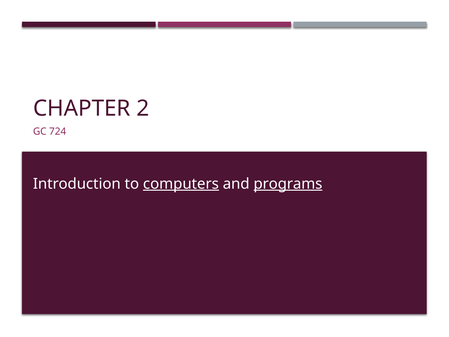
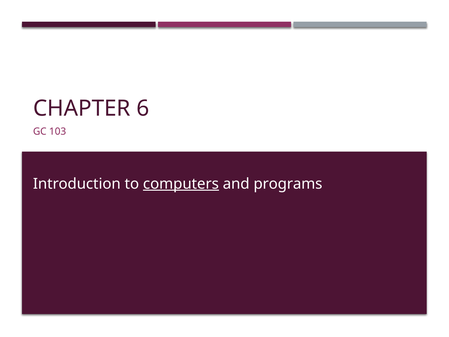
2: 2 -> 6
724: 724 -> 103
programs underline: present -> none
